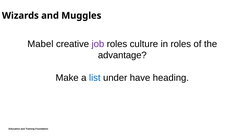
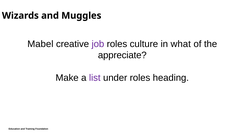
in roles: roles -> what
advantage: advantage -> appreciate
list colour: blue -> purple
under have: have -> roles
